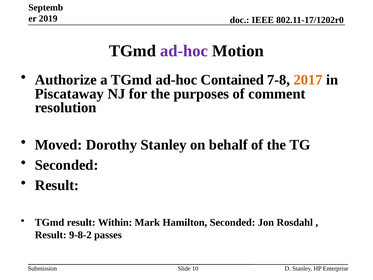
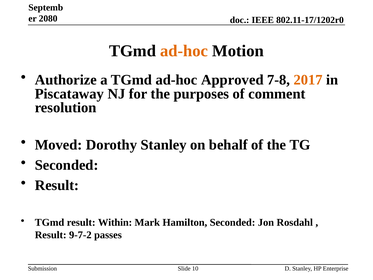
2019: 2019 -> 2080
ad-hoc at (184, 51) colour: purple -> orange
Contained: Contained -> Approved
9-8-2: 9-8-2 -> 9-7-2
